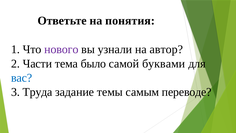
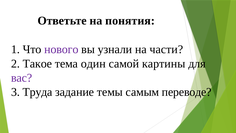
автор: автор -> части
Части: Части -> Такое
было: было -> один
буквами: буквами -> картины
вас colour: blue -> purple
